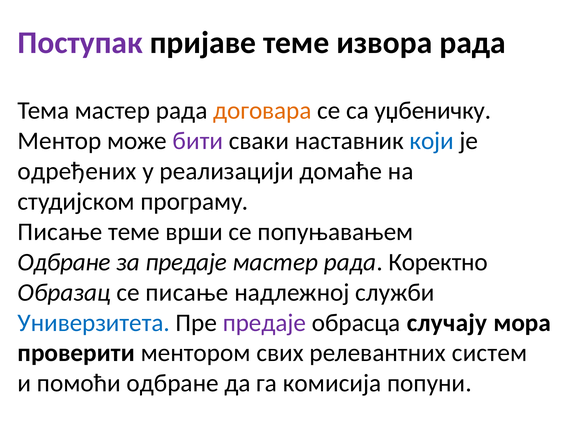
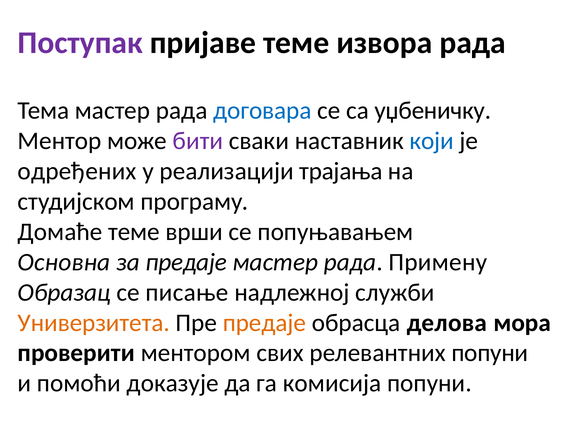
договара colour: orange -> blue
домаће: домаће -> трајања
Писање at (60, 232): Писање -> Домаће
Одбране at (64, 262): Одбране -> Основна
Коректно: Коректно -> Примену
Универзитета colour: blue -> orange
предаје at (264, 323) colour: purple -> orange
случају: случају -> делова
релевантних систем: систем -> попуни
помоћи одбране: одбране -> доказује
